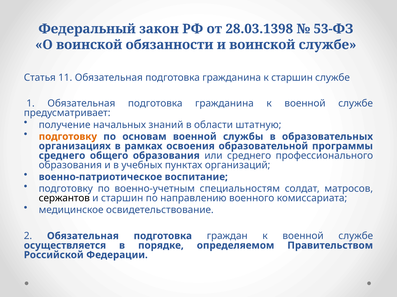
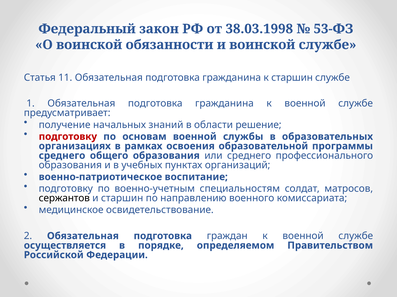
28.03.1398: 28.03.1398 -> 38.03.1998
штатную: штатную -> решение
подготовку at (68, 137) colour: orange -> red
